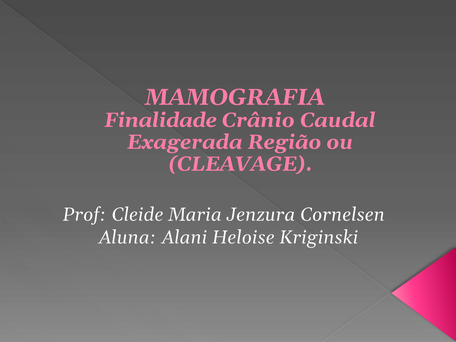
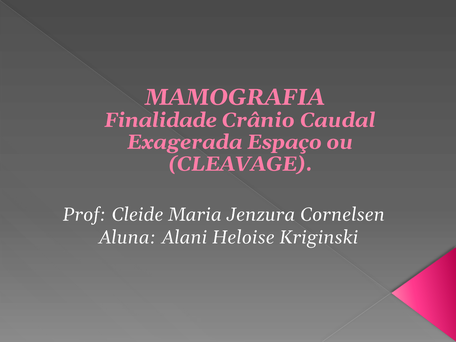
Região: Região -> Espaço
